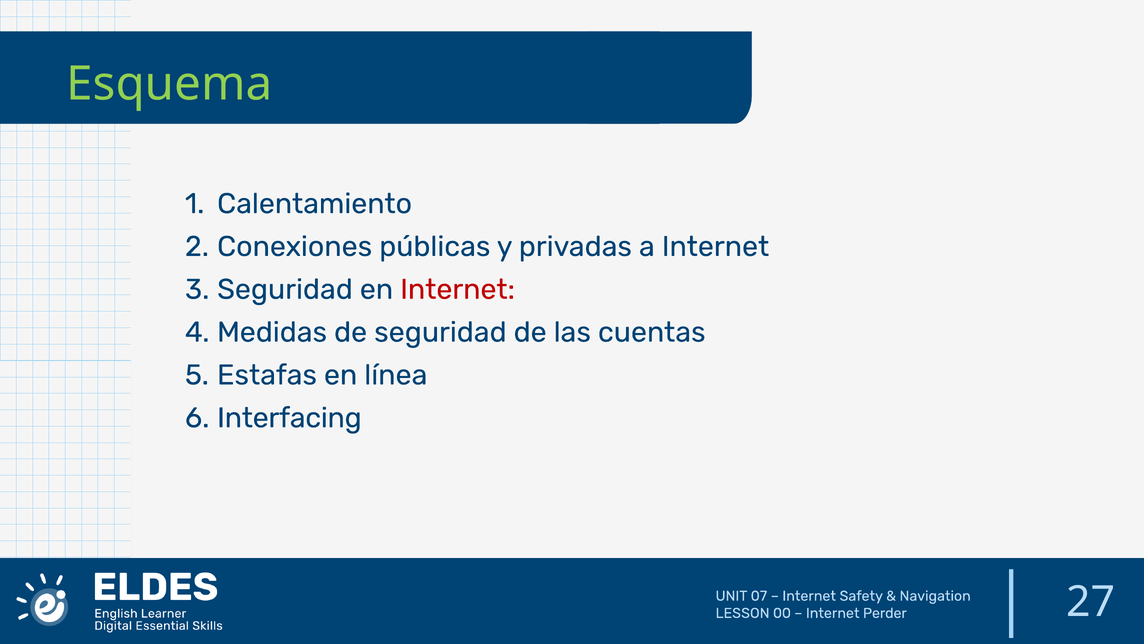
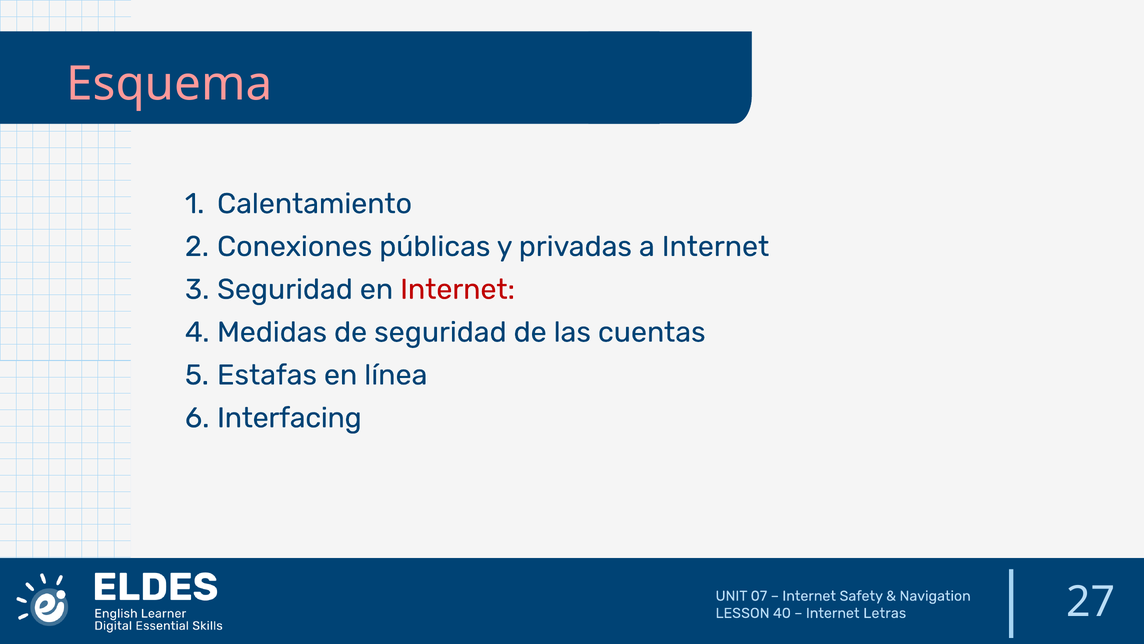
Esquema colour: light green -> pink
00: 00 -> 40
Perder: Perder -> Letras
